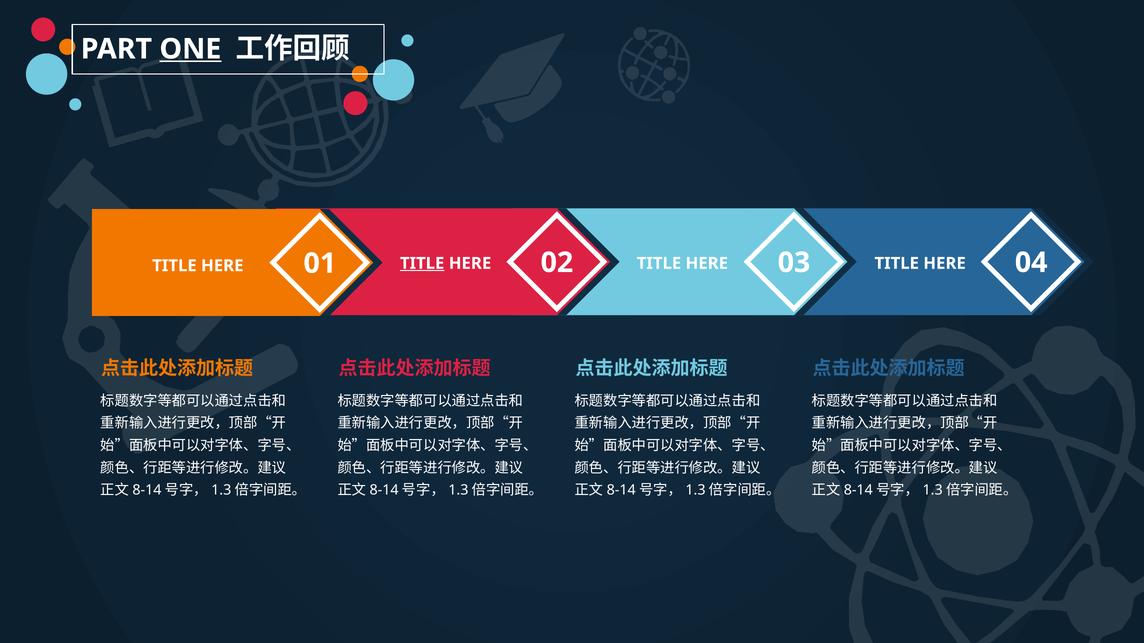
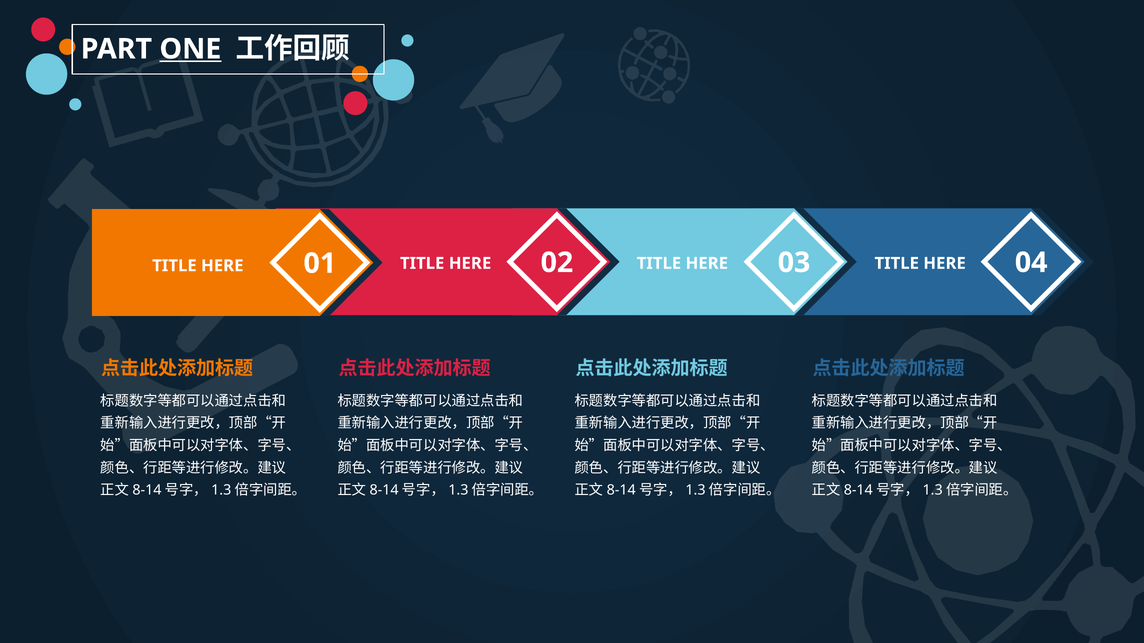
TITLE at (422, 264) underline: present -> none
